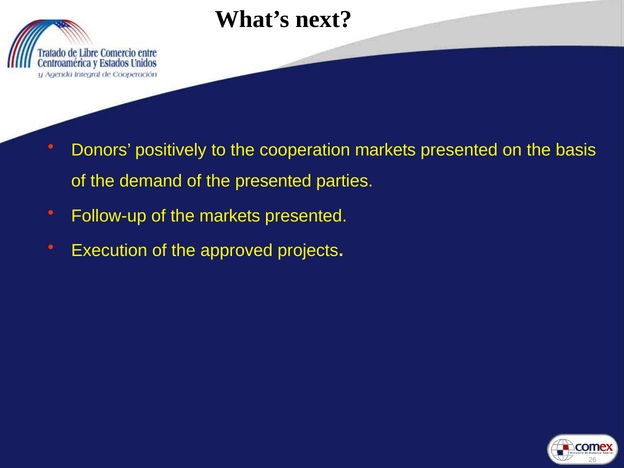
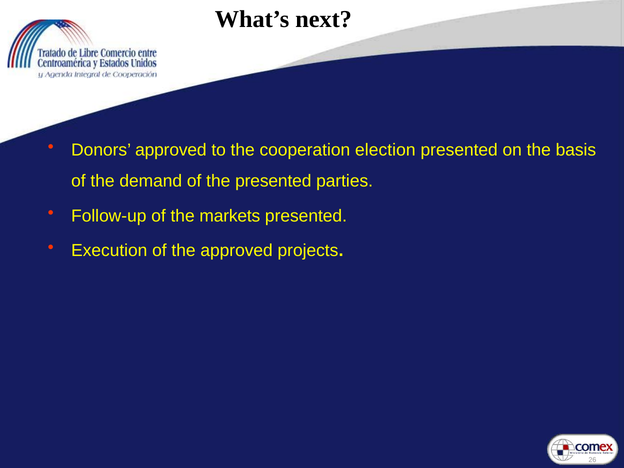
Donors positively: positively -> approved
cooperation markets: markets -> election
